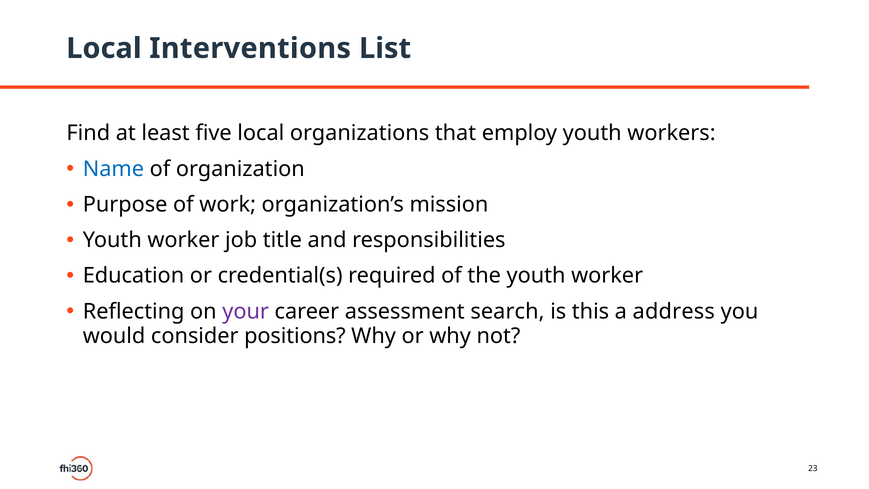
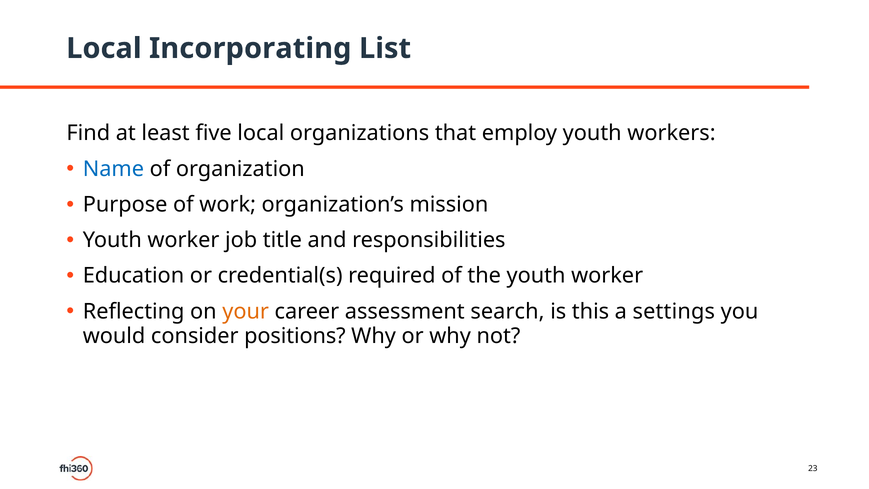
Interventions: Interventions -> Incorporating
your colour: purple -> orange
address: address -> settings
